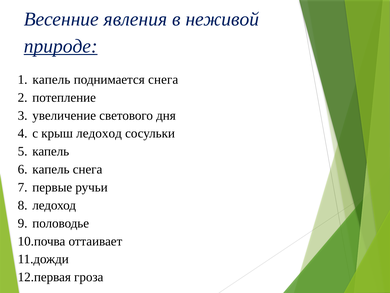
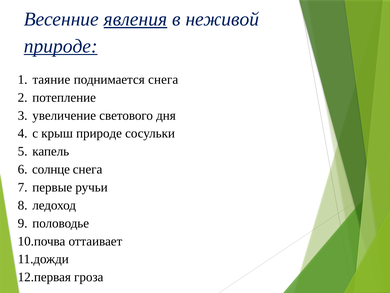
явления underline: none -> present
капель at (51, 79): капель -> таяние
крыш ледоход: ледоход -> природе
капель at (51, 169): капель -> солнце
